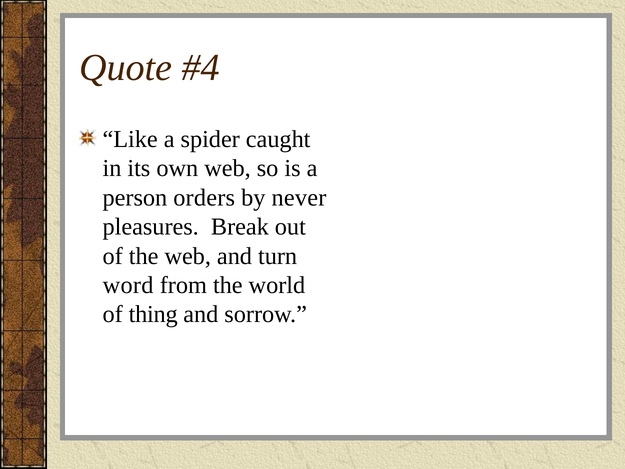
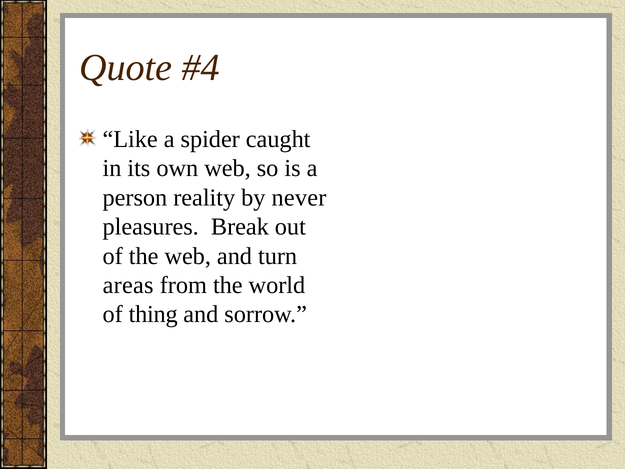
orders: orders -> reality
word: word -> areas
